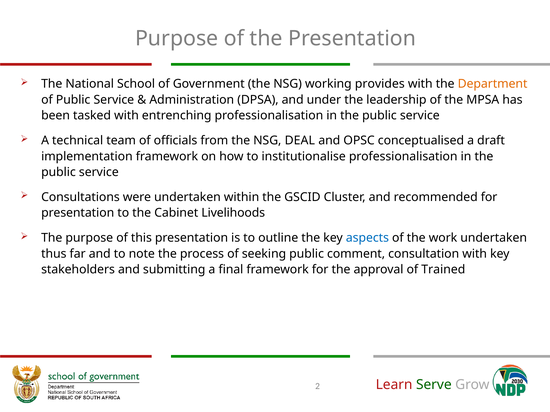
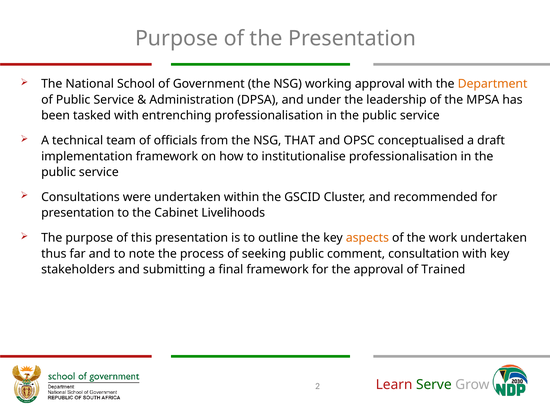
working provides: provides -> approval
DEAL: DEAL -> THAT
aspects colour: blue -> orange
